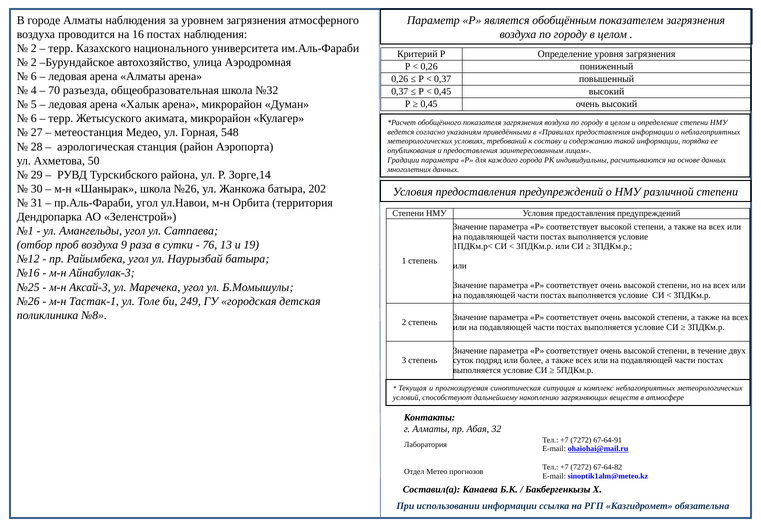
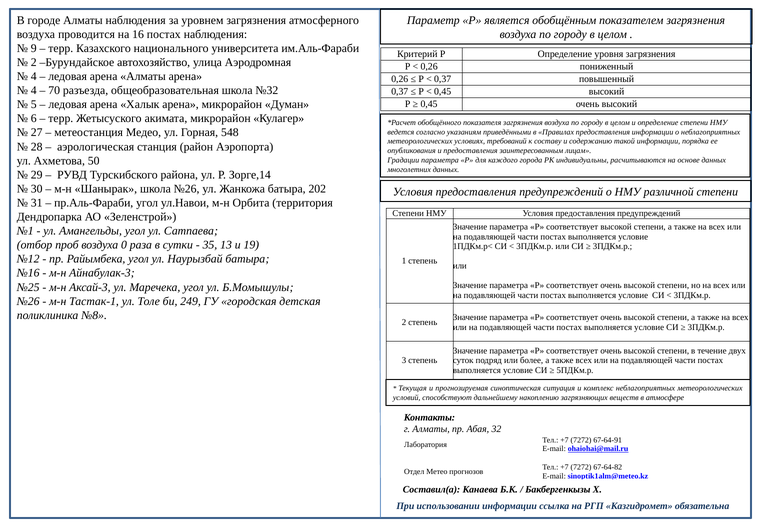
2 at (34, 48): 2 -> 9
6 at (34, 76): 6 -> 4
9: 9 -> 0
76: 76 -> 35
